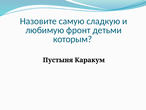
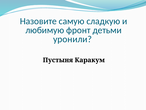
которым: которым -> уронили
